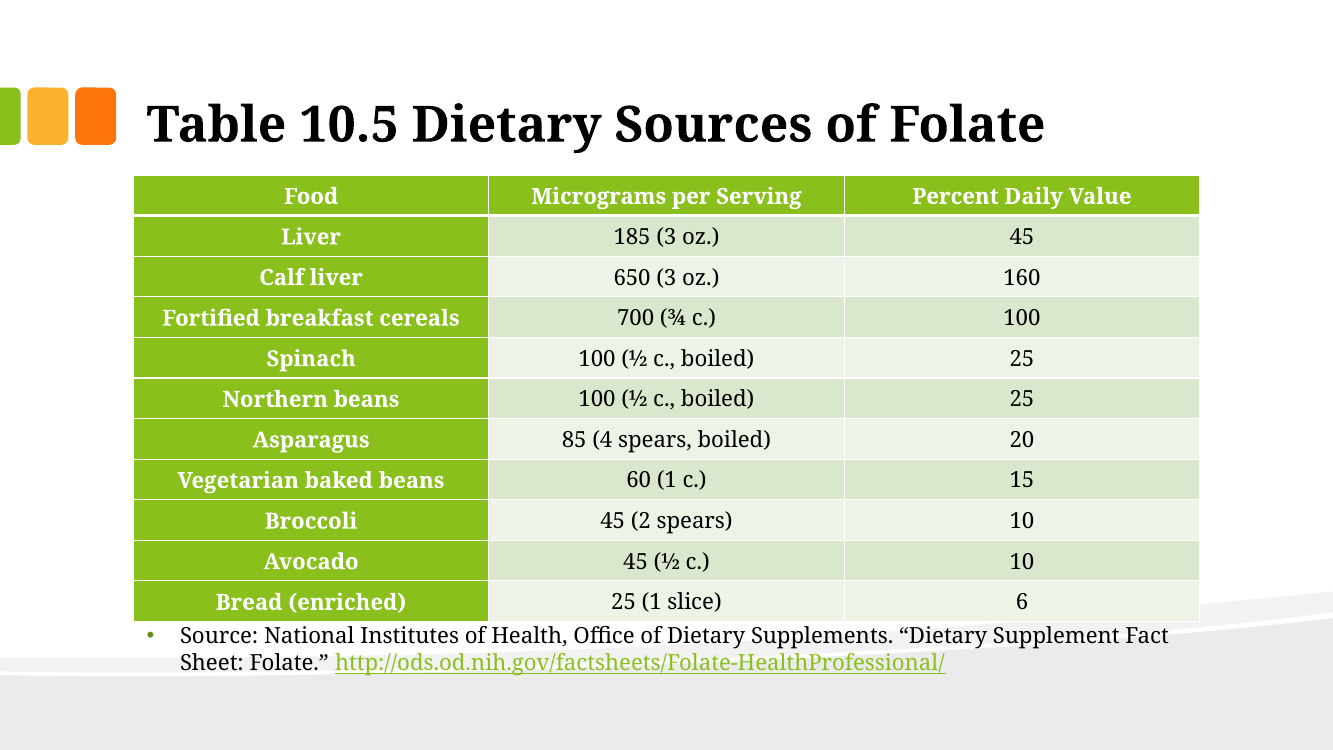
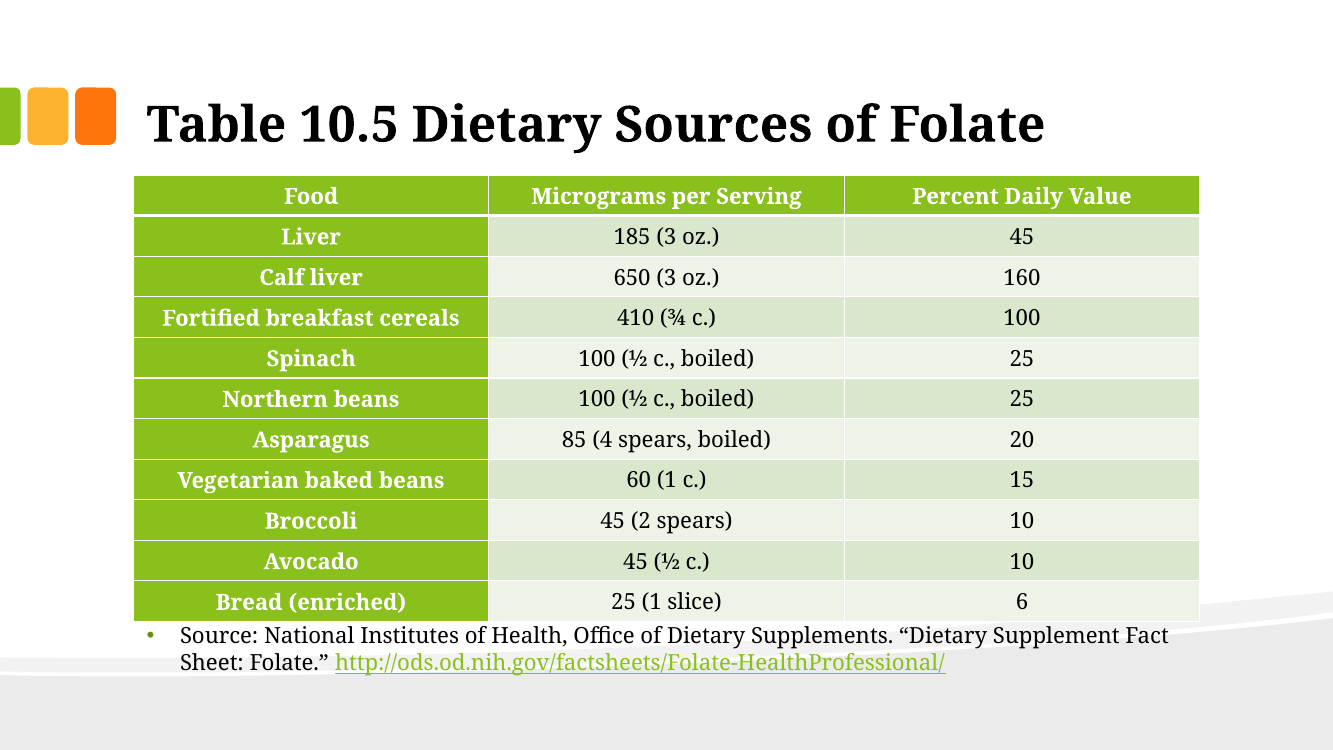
700: 700 -> 410
